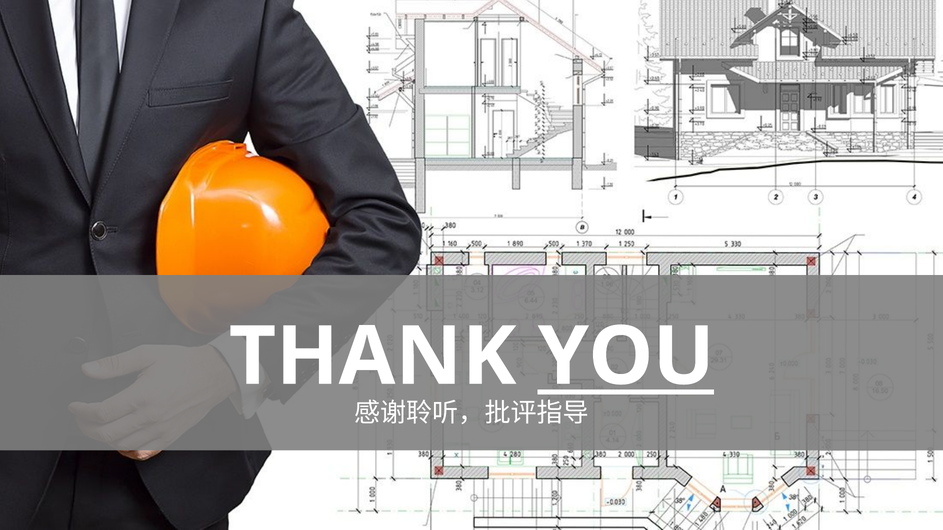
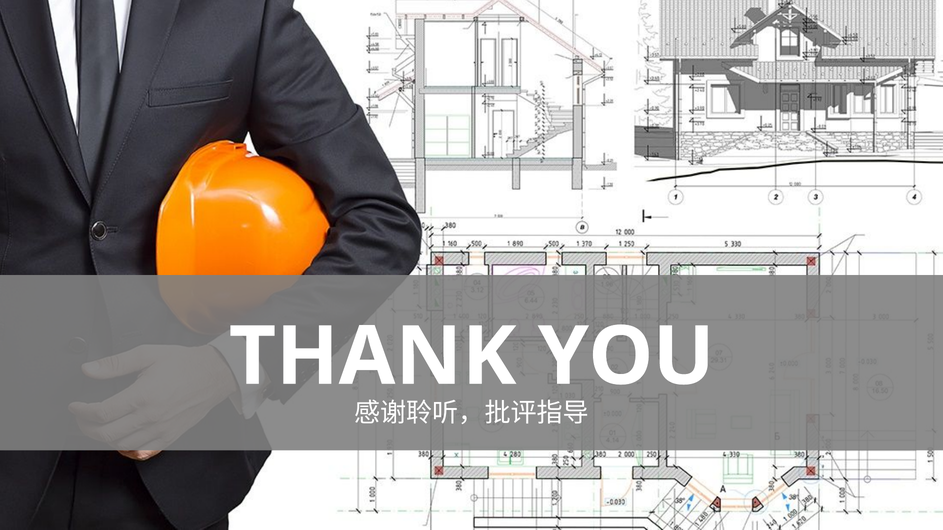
YOU underline: present -> none
